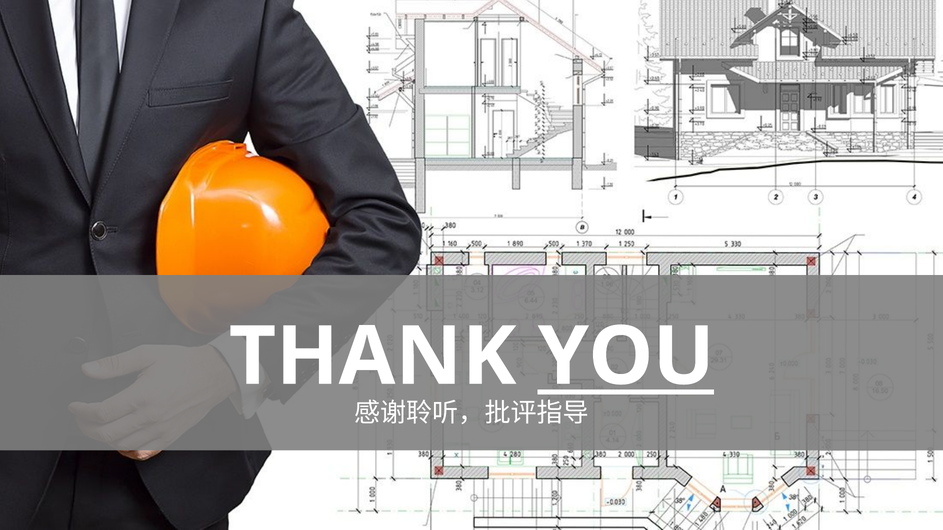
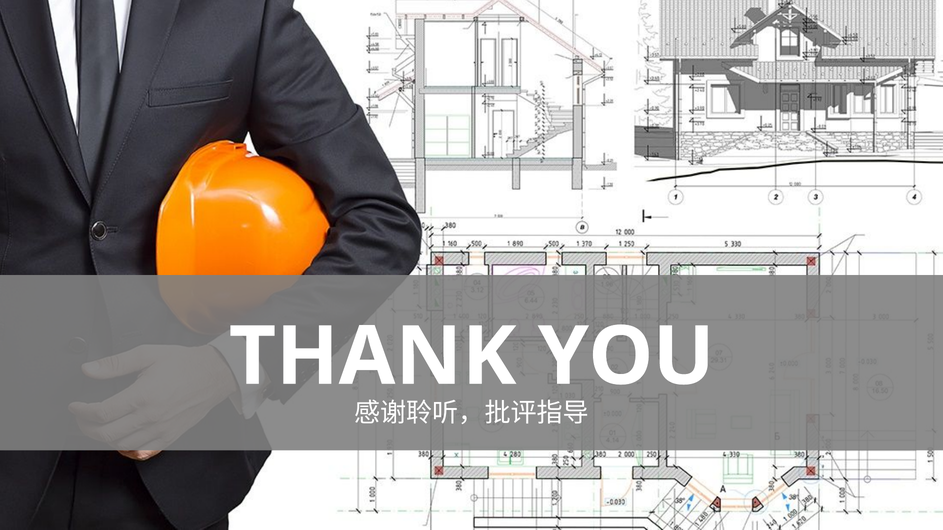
YOU underline: present -> none
